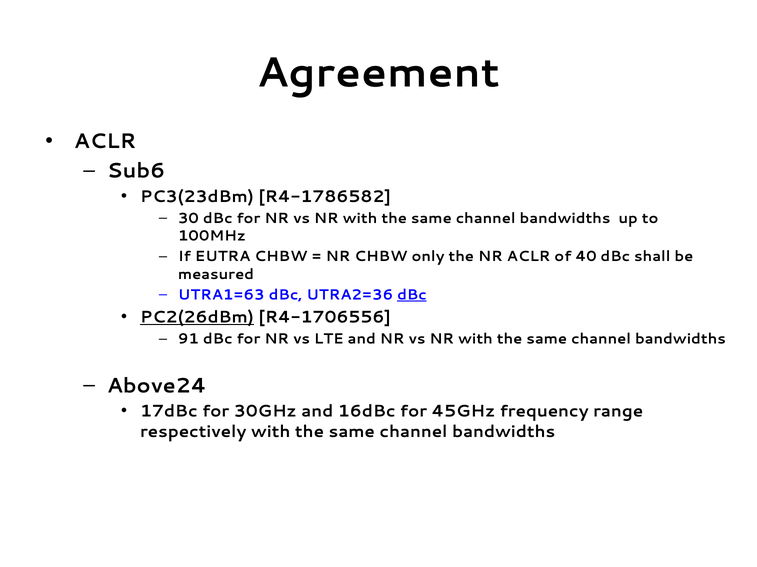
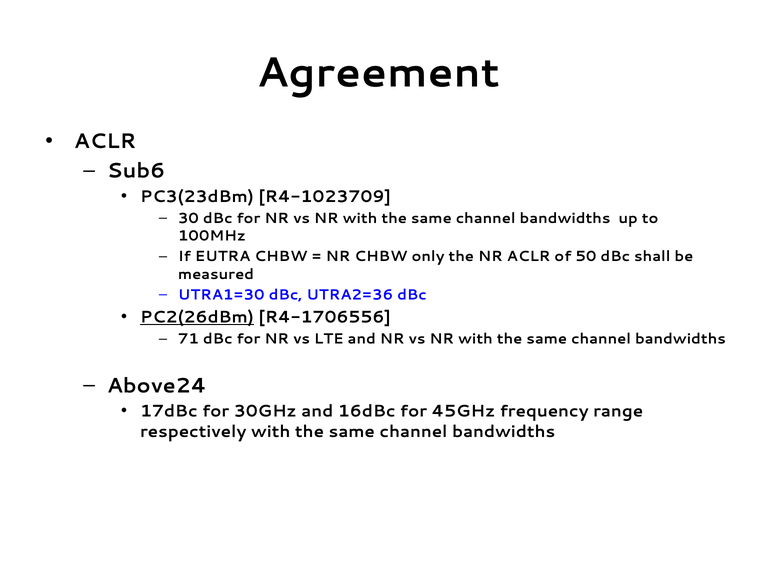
R4-1786582: R4-1786582 -> R4-1023709
40: 40 -> 50
UTRA1=63: UTRA1=63 -> UTRA1=30
dBc at (412, 295) underline: present -> none
91: 91 -> 71
